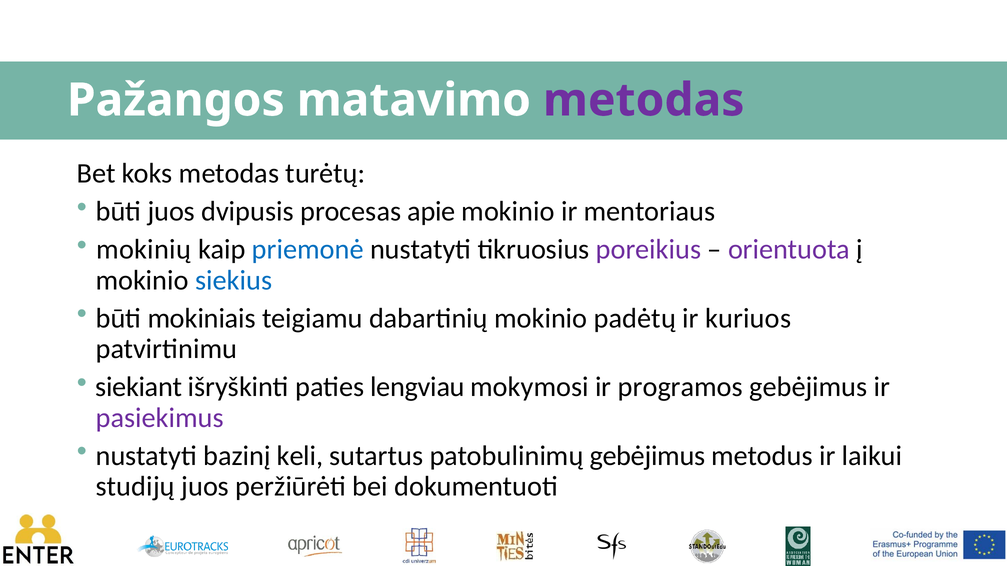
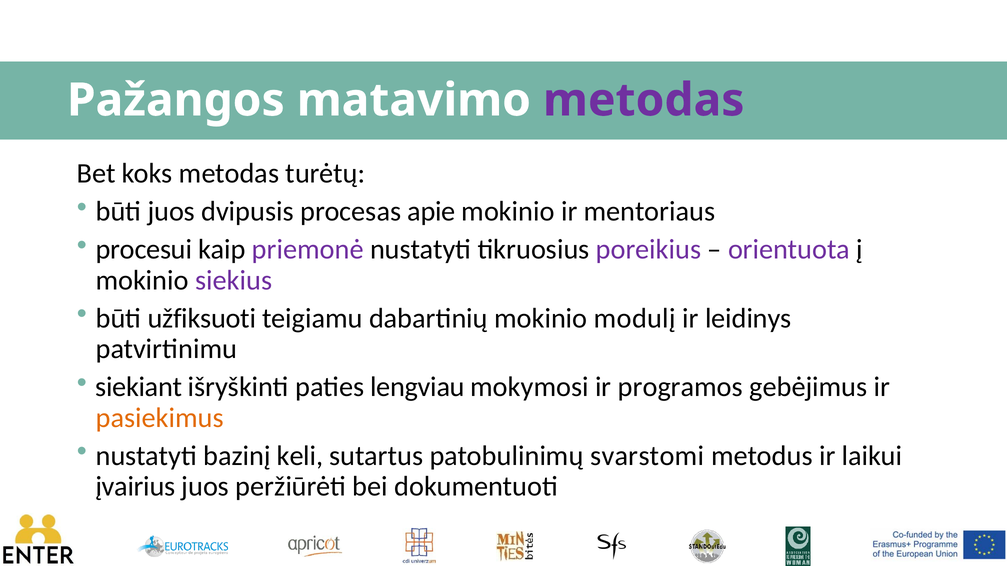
mokinių: mokinių -> procesui
priemonė colour: blue -> purple
siekius colour: blue -> purple
mokiniais: mokiniais -> užfiksuoti
padėtų: padėtų -> modulį
kuriuos: kuriuos -> leidinys
pasiekimus colour: purple -> orange
patobulinimų gebėjimus: gebėjimus -> svarstomi
studijų: studijų -> įvairius
